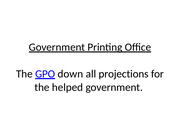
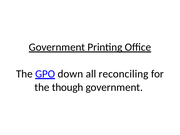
projections: projections -> reconciling
helped: helped -> though
